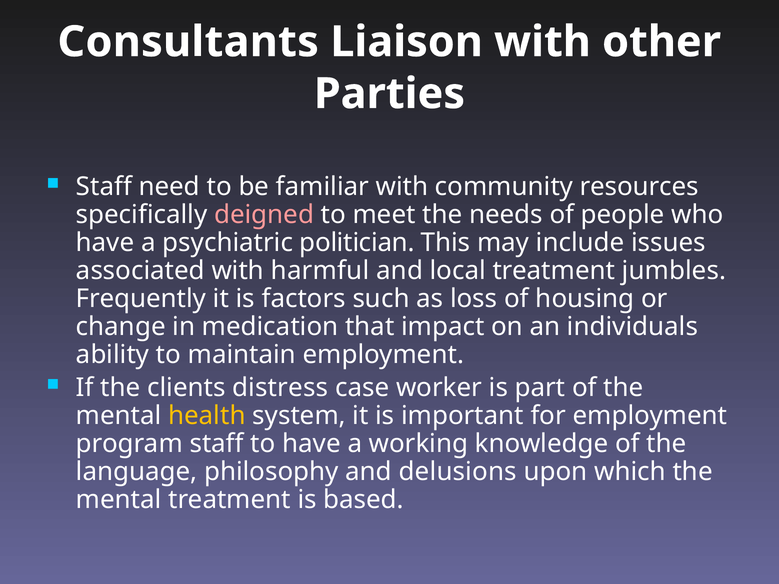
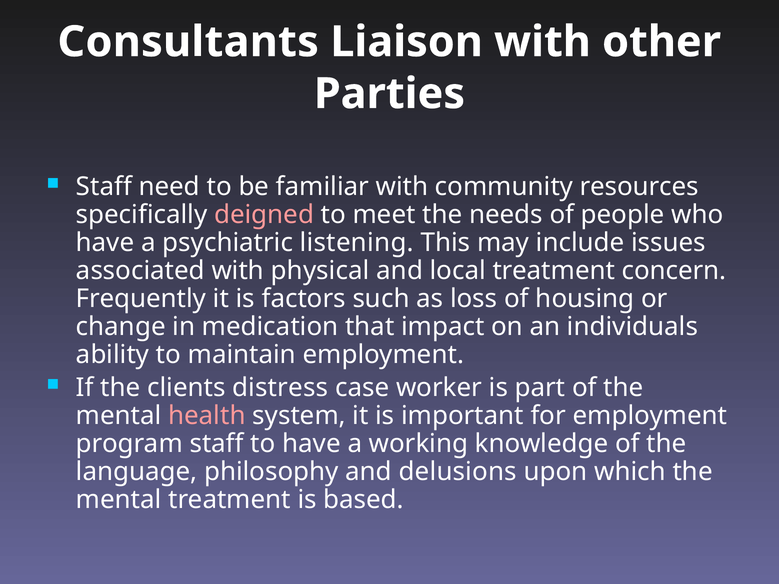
politician: politician -> listening
harmful: harmful -> physical
jumbles: jumbles -> concern
health colour: yellow -> pink
